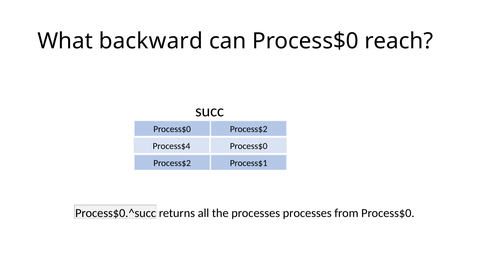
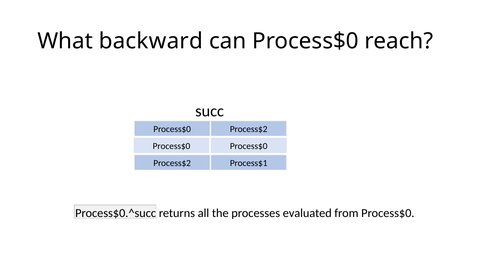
Process$4 at (172, 146): Process$4 -> Process$0
processes processes: processes -> evaluated
